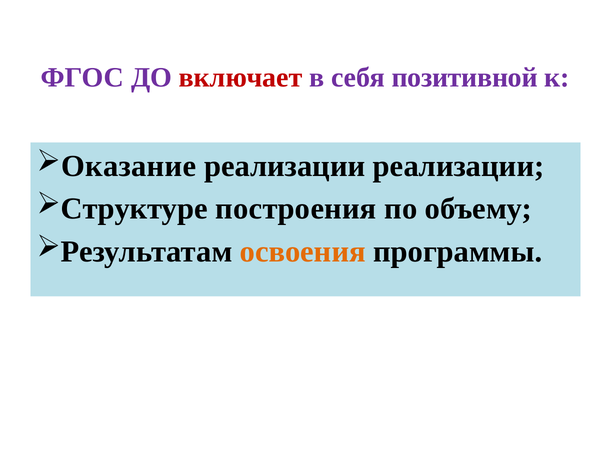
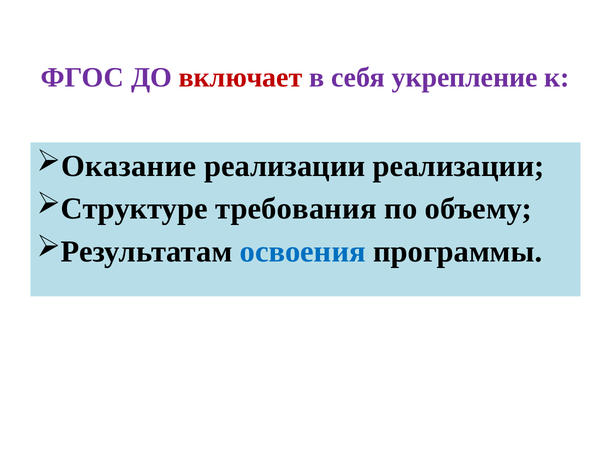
позитивной: позитивной -> укрепление
построения: построения -> требования
освоения colour: orange -> blue
